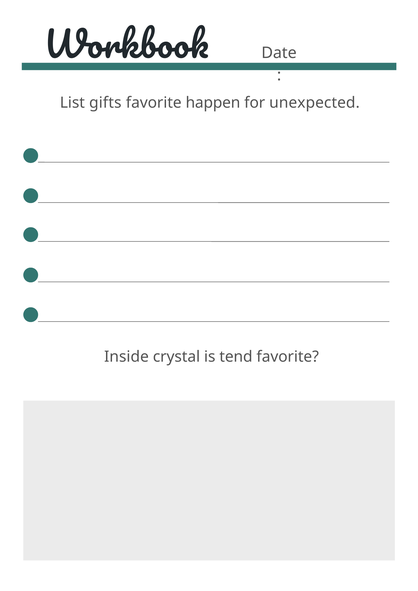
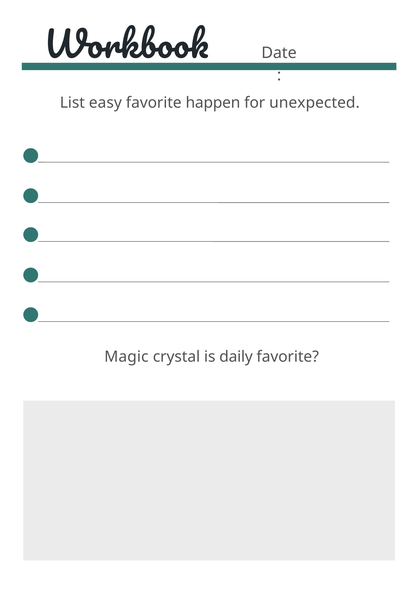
gifts: gifts -> easy
Inside: Inside -> Magic
tend: tend -> daily
